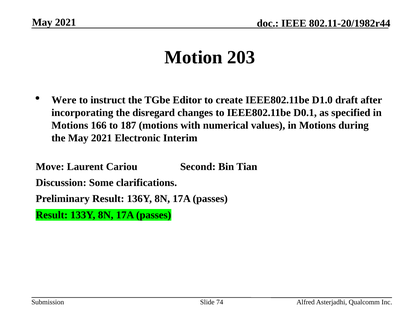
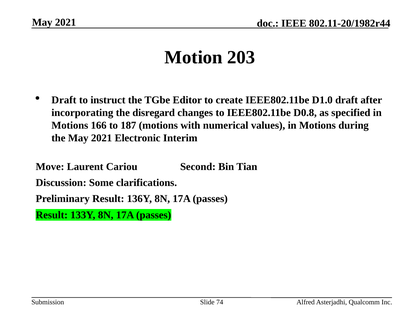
Were at (64, 100): Were -> Draft
D0.1: D0.1 -> D0.8
